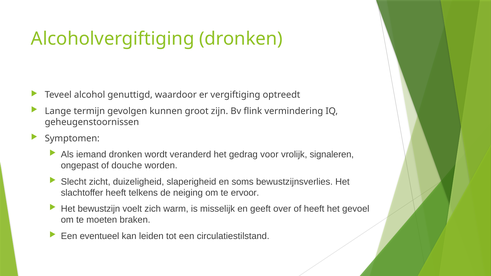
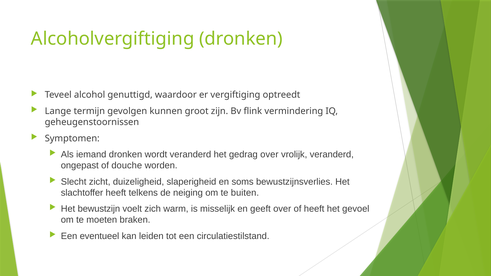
gedrag voor: voor -> over
vrolijk signaleren: signaleren -> veranderd
ervoor: ervoor -> buiten
